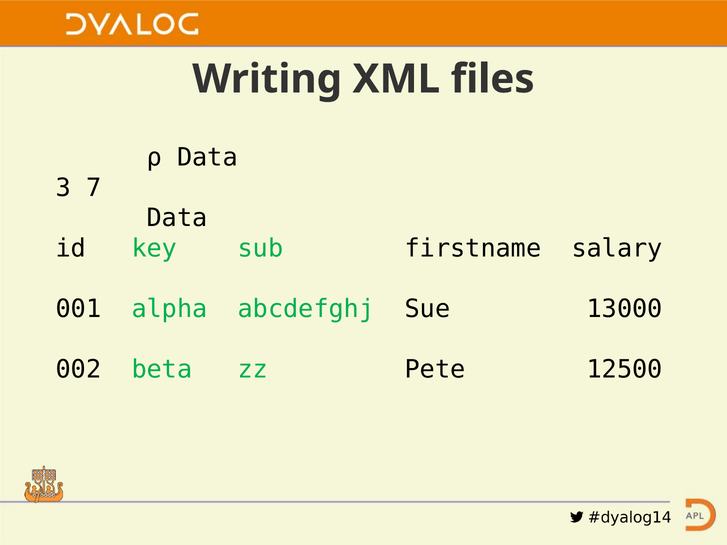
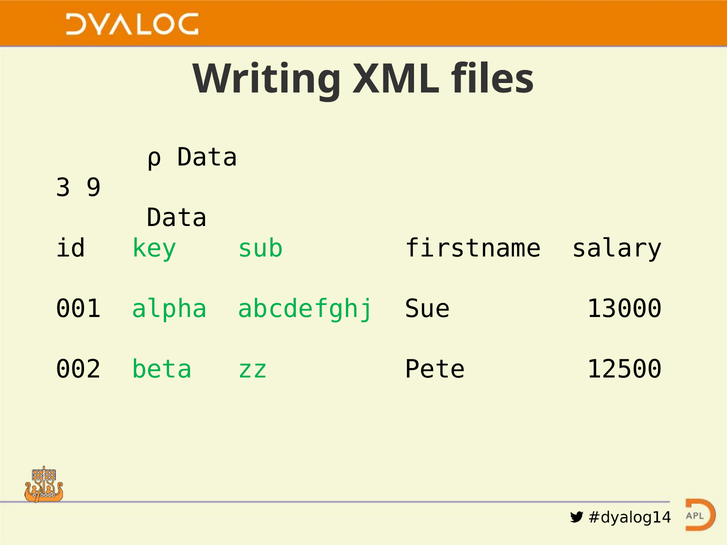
7: 7 -> 9
